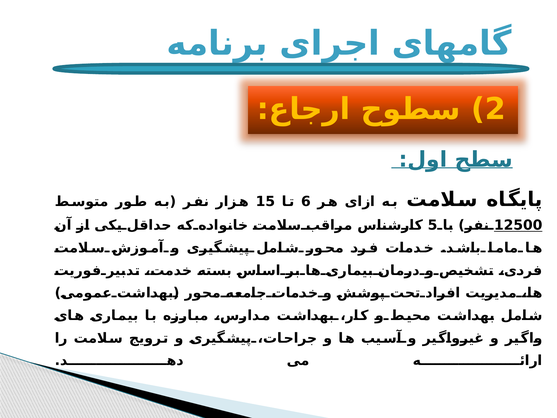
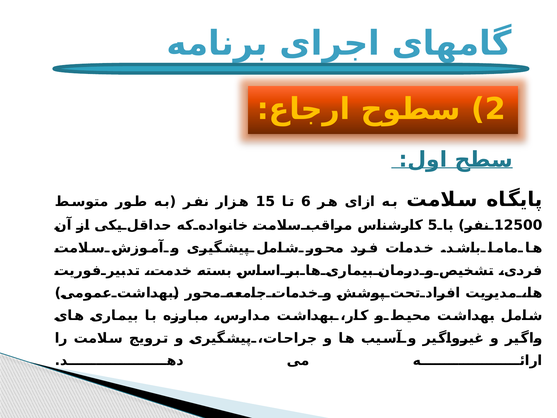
12500 underline: present -> none
